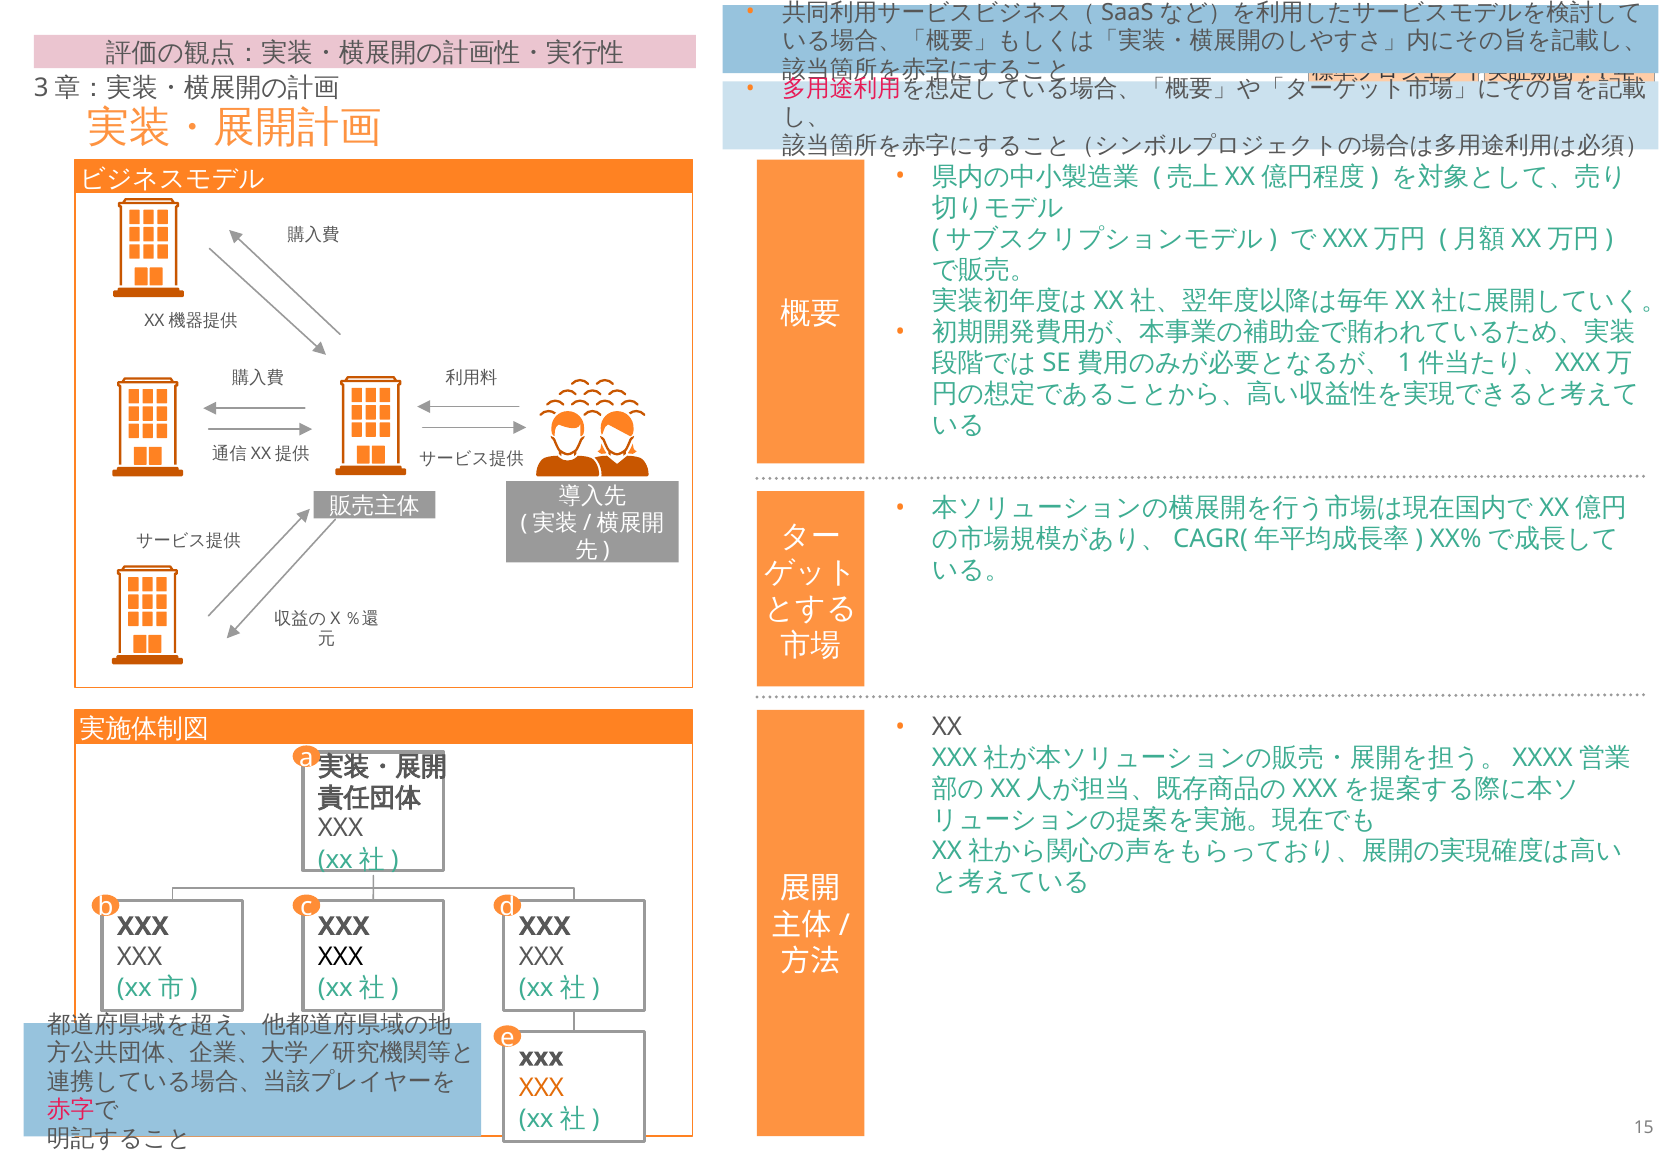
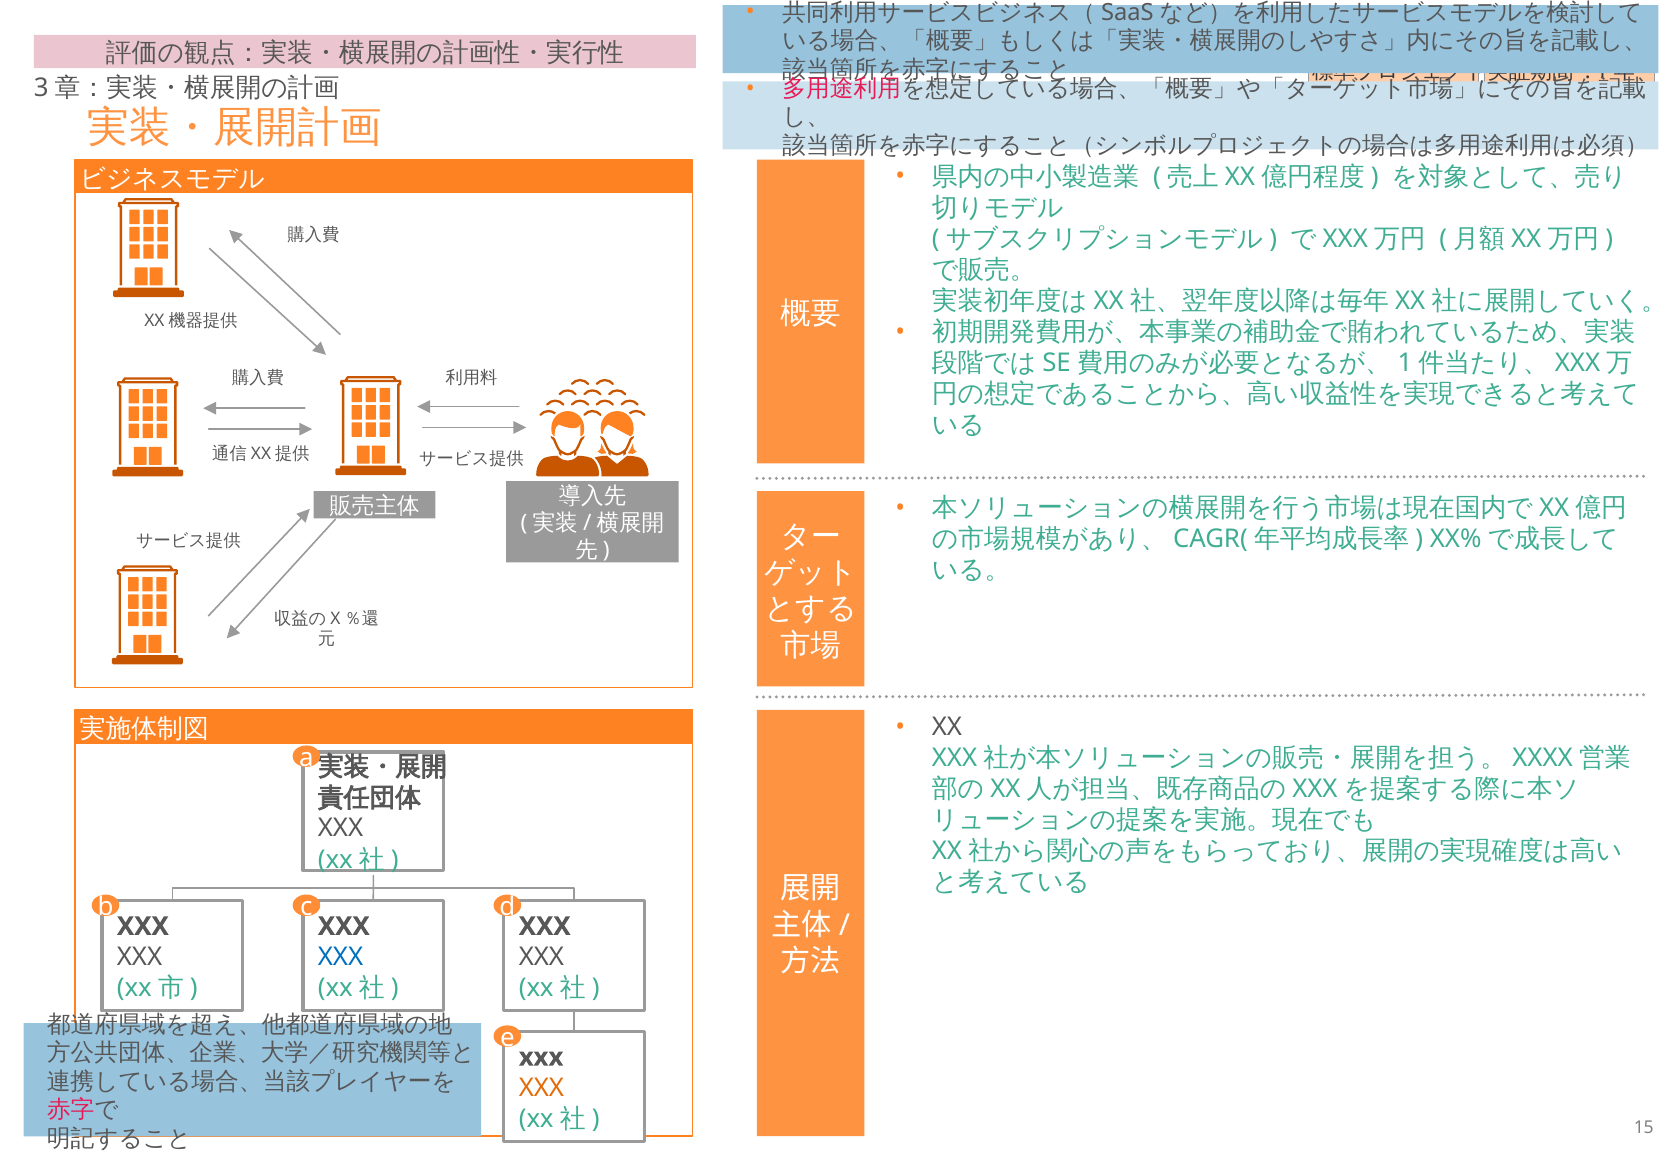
XXX at (341, 957) colour: black -> blue
